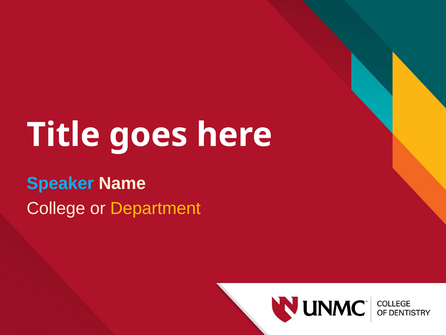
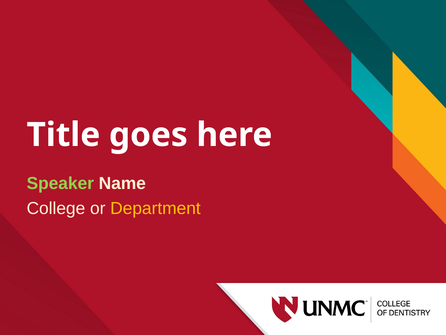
Speaker colour: light blue -> light green
